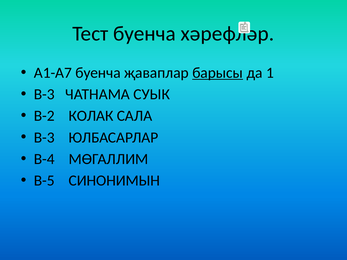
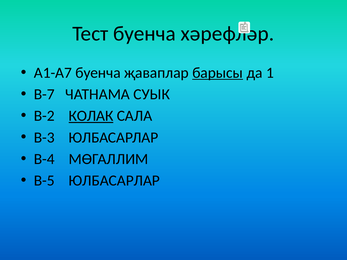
В-3 at (44, 94): В-3 -> В-7
КОЛАК underline: none -> present
В-5 СИНОНИМЫН: СИНОНИМЫН -> ЮЛБАСАРЛАР
